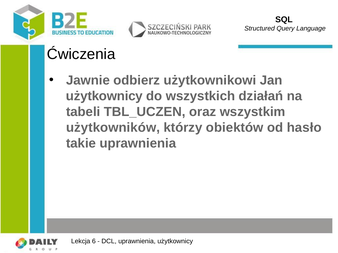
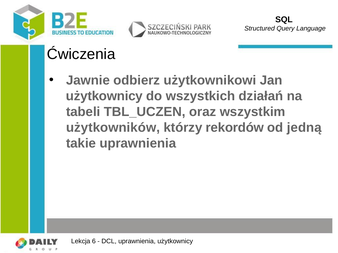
obiektów: obiektów -> rekordów
hasło: hasło -> jedną
